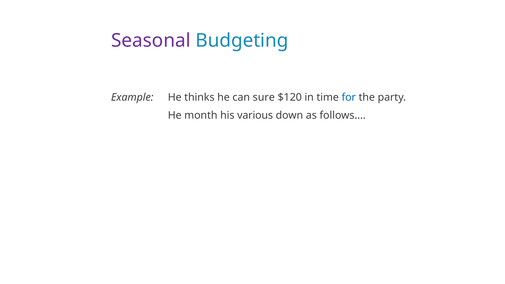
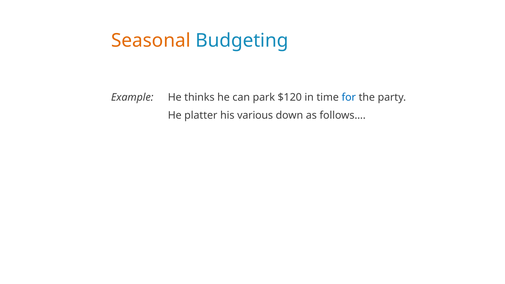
Seasonal colour: purple -> orange
sure: sure -> park
month: month -> platter
